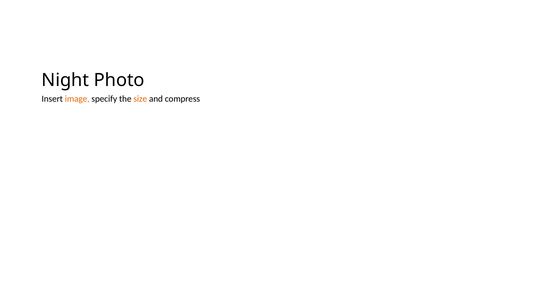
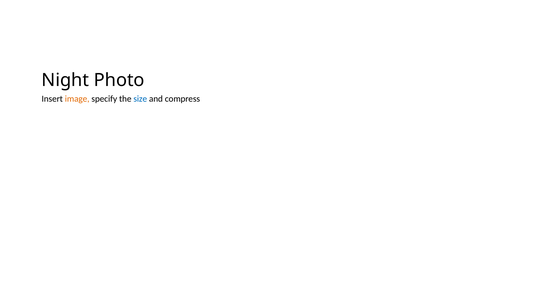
size colour: orange -> blue
